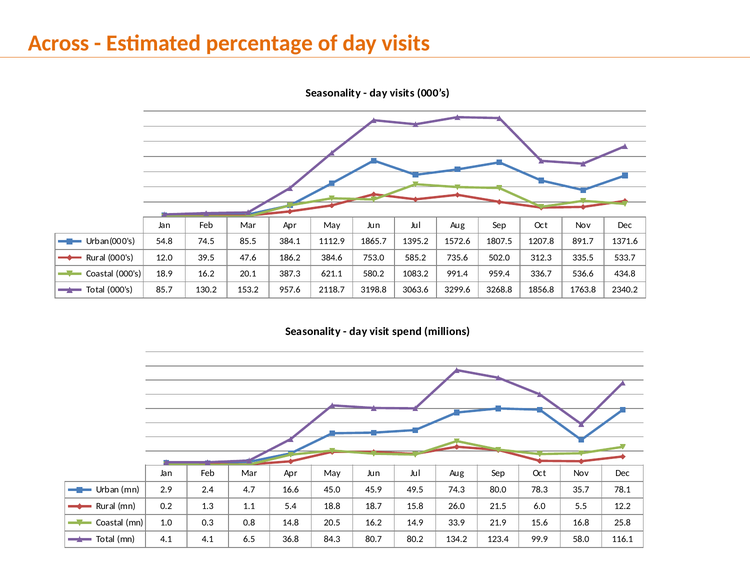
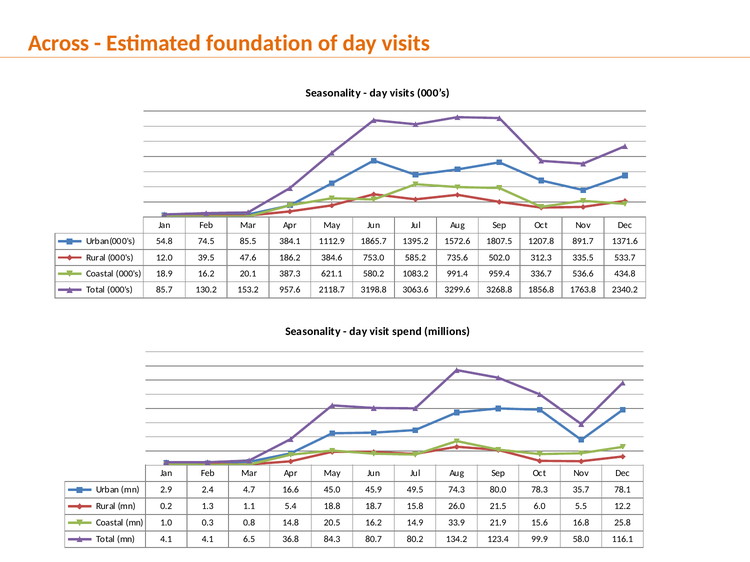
percentage: percentage -> foundation
